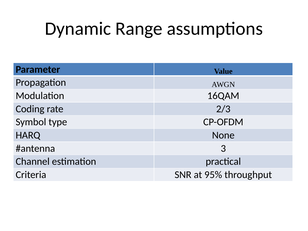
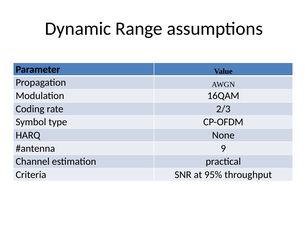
3: 3 -> 9
